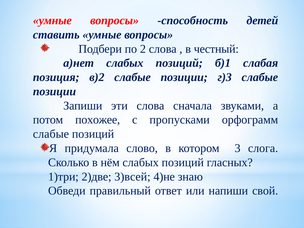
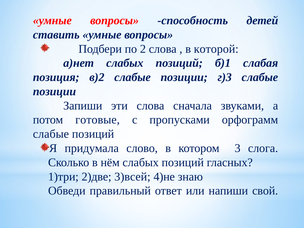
честный: честный -> которой
похожее: похожее -> готовые
